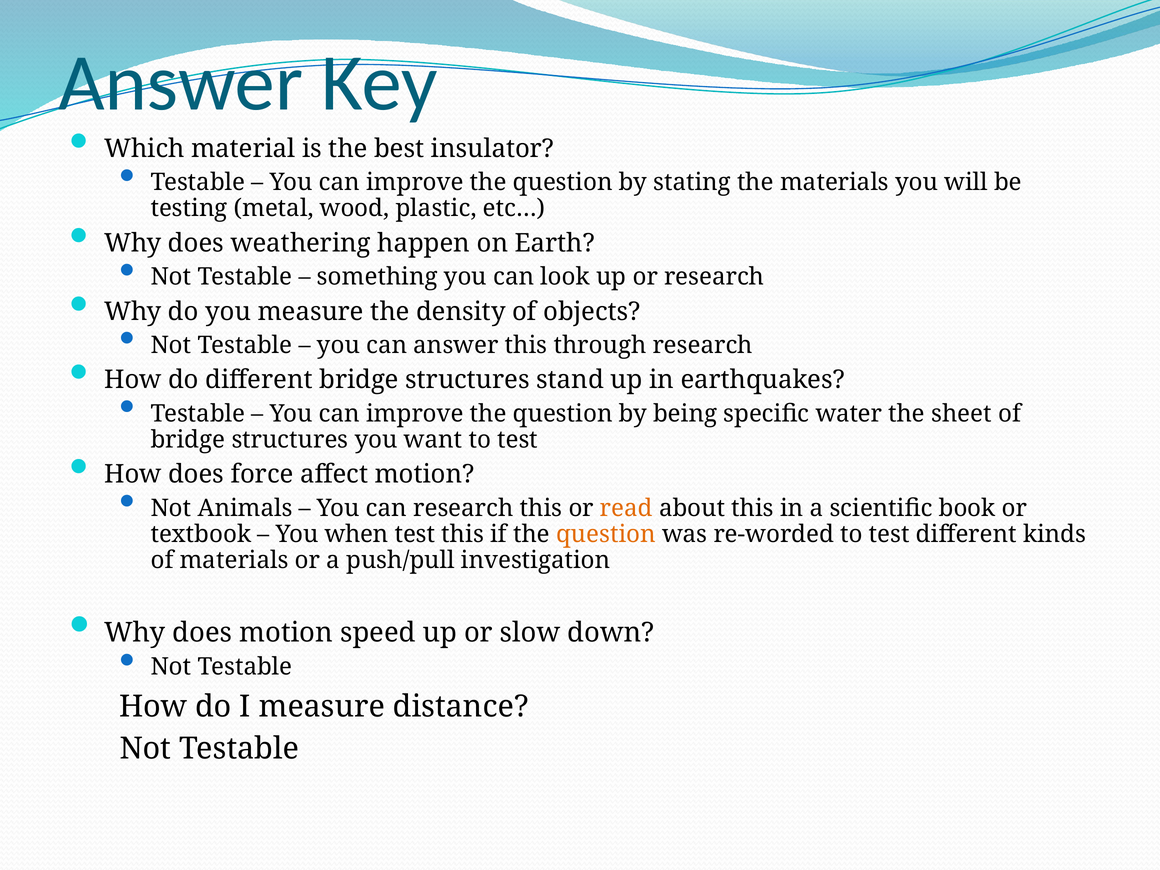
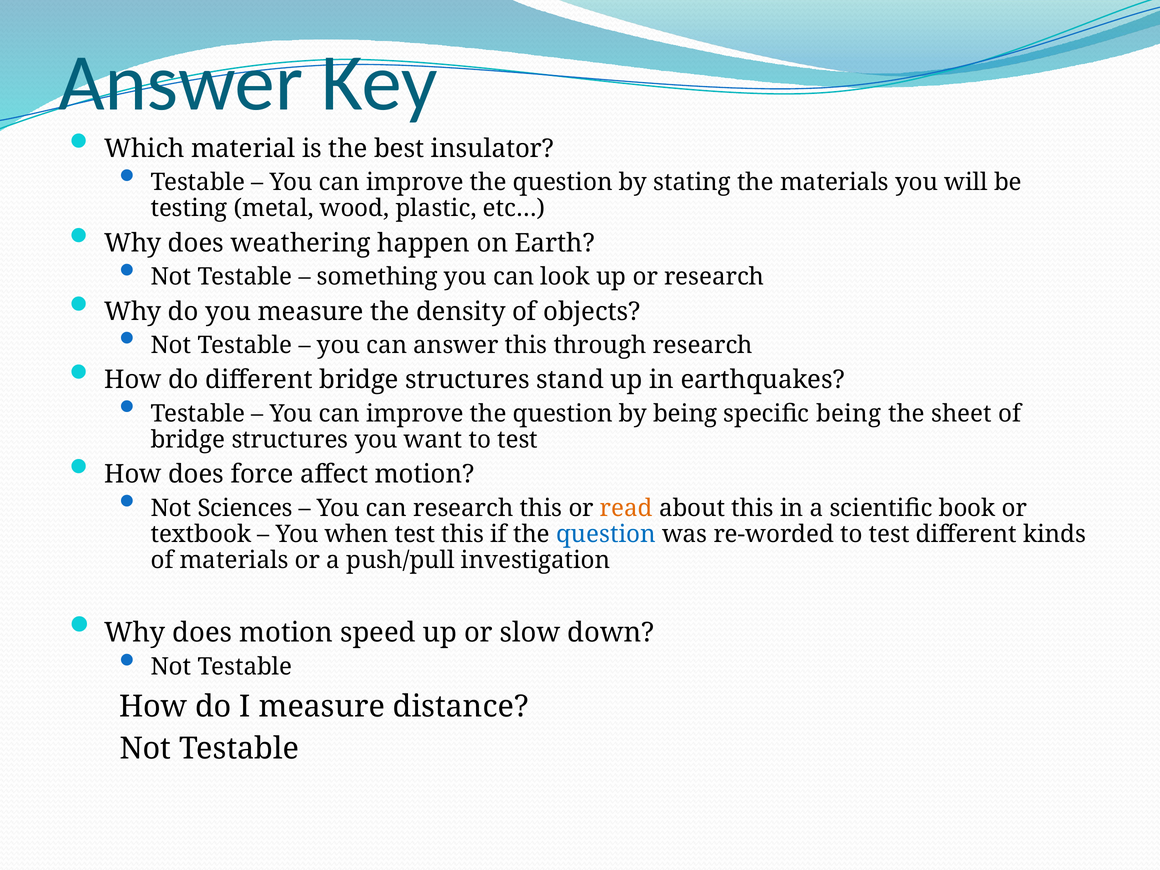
specific water: water -> being
Animals: Animals -> Sciences
question at (606, 534) colour: orange -> blue
